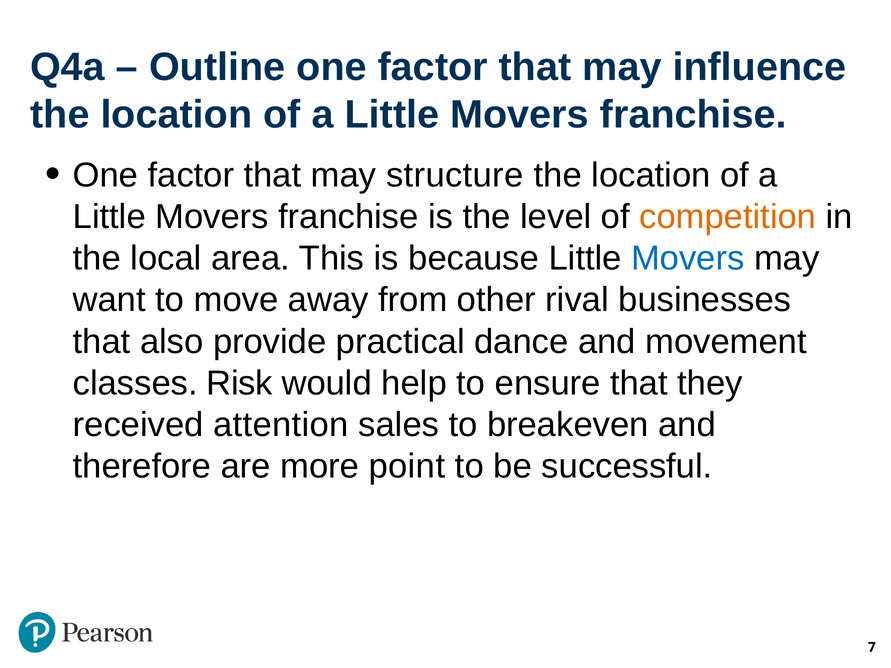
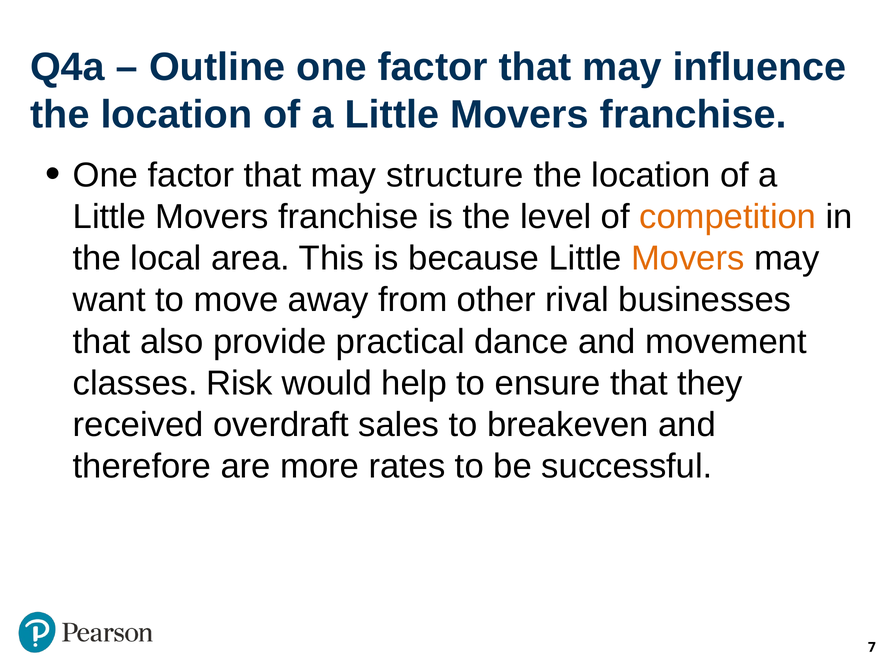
Movers at (688, 259) colour: blue -> orange
attention: attention -> overdraft
point: point -> rates
